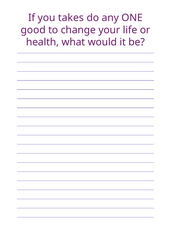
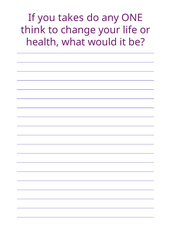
good: good -> think
